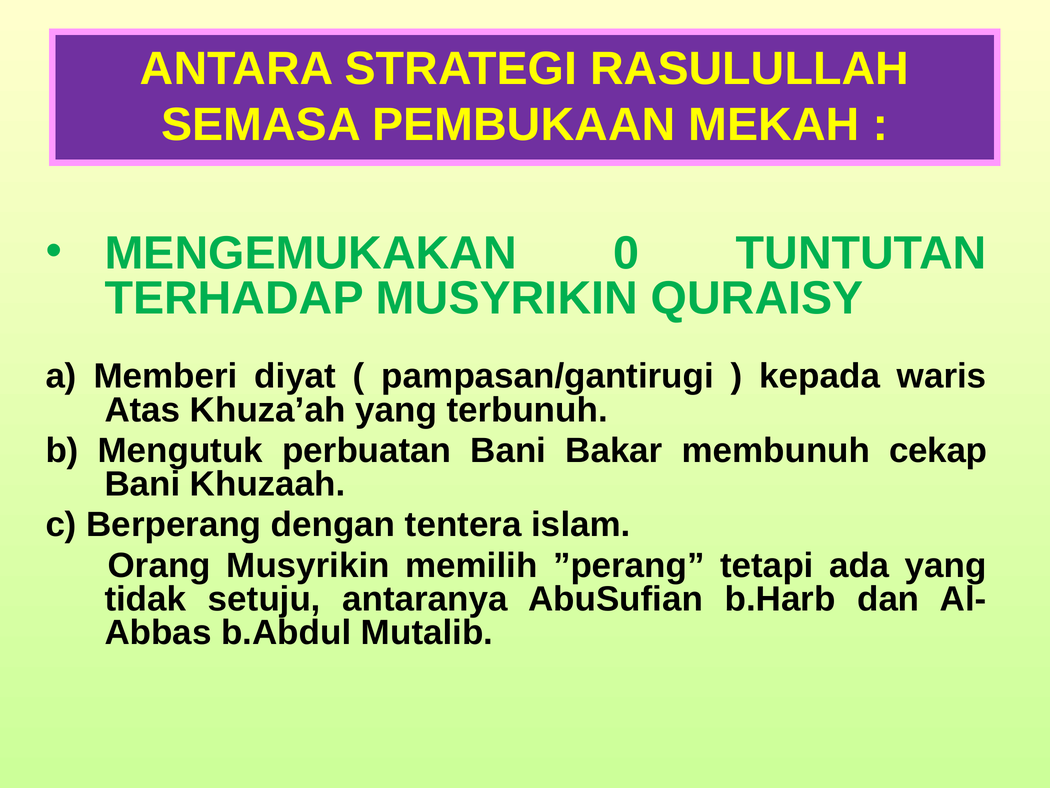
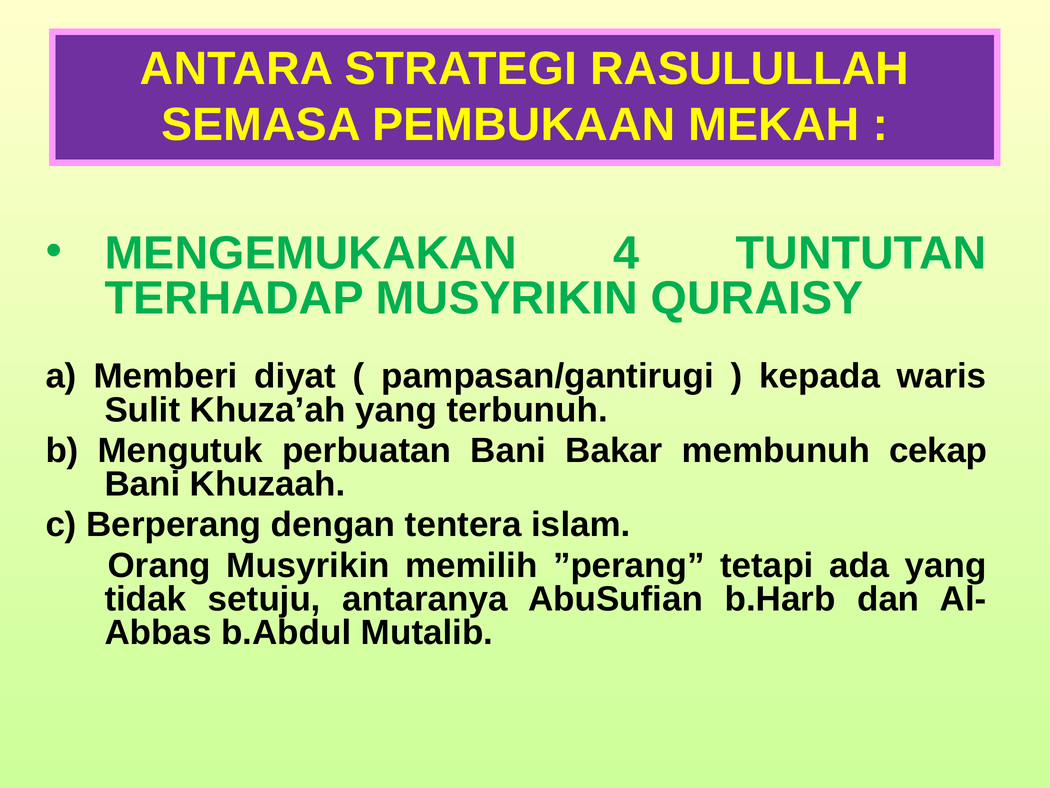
0: 0 -> 4
Atas: Atas -> Sulit
